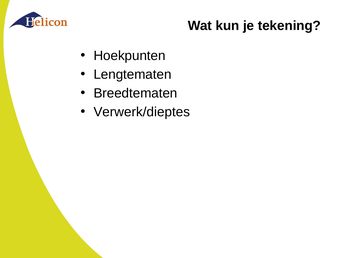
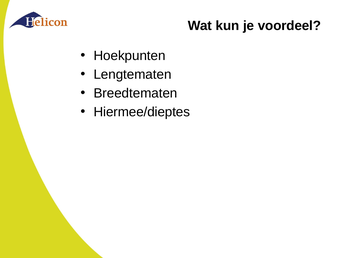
tekening: tekening -> voordeel
Verwerk/dieptes: Verwerk/dieptes -> Hiermee/dieptes
